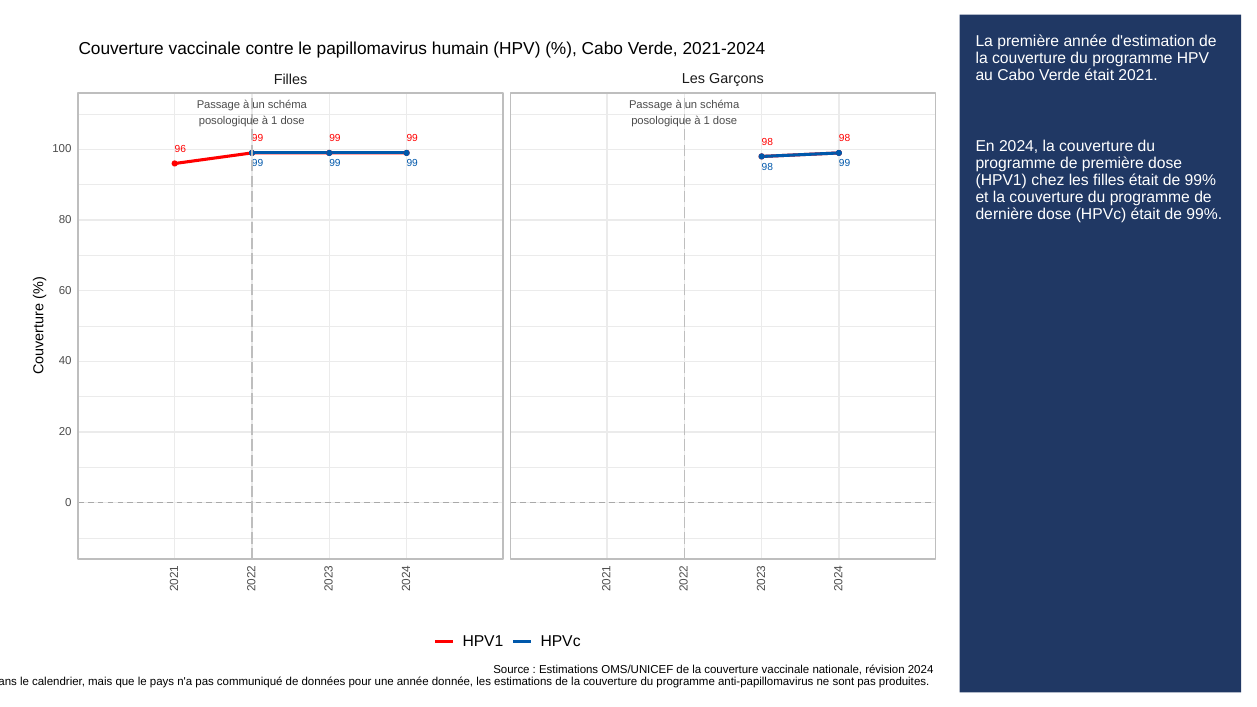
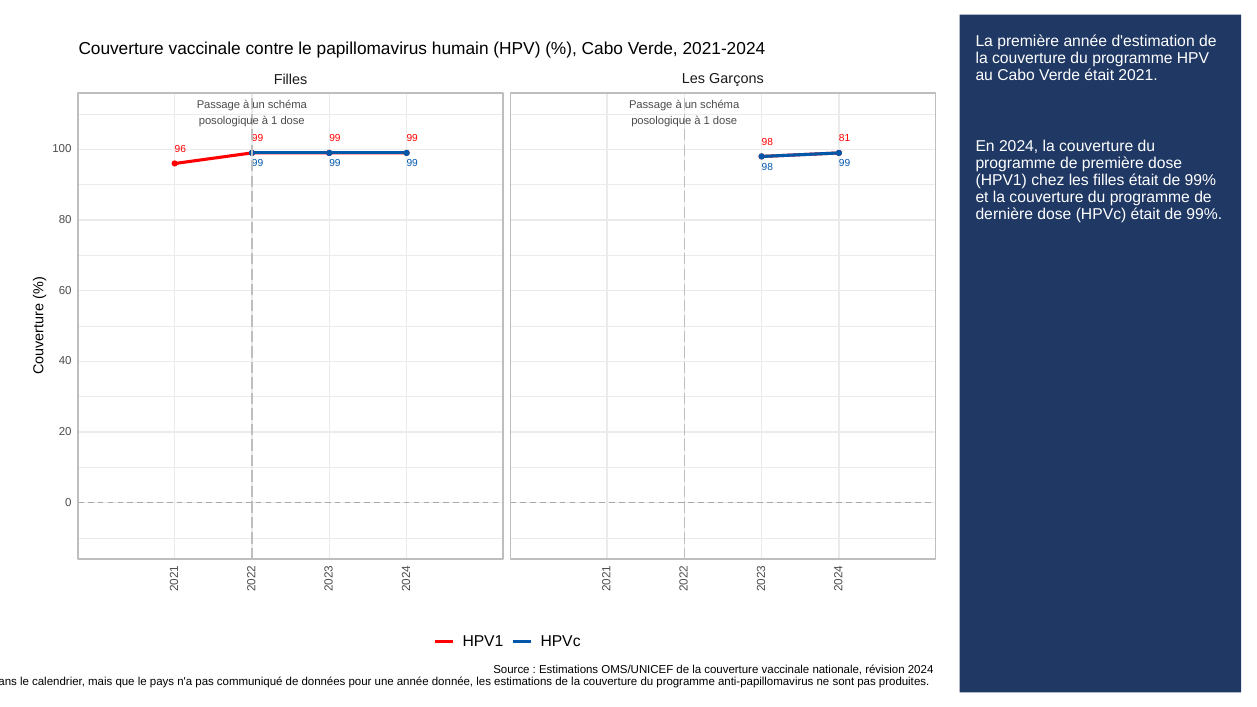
98 98: 98 -> 81
